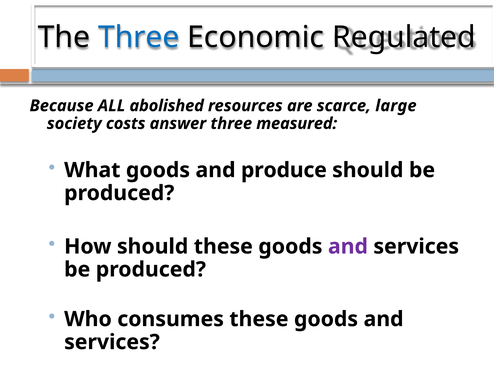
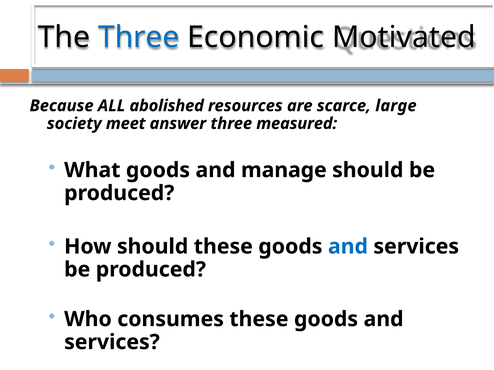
Regulated: Regulated -> Motivated
costs: costs -> meet
produce: produce -> manage
and at (348, 247) colour: purple -> blue
